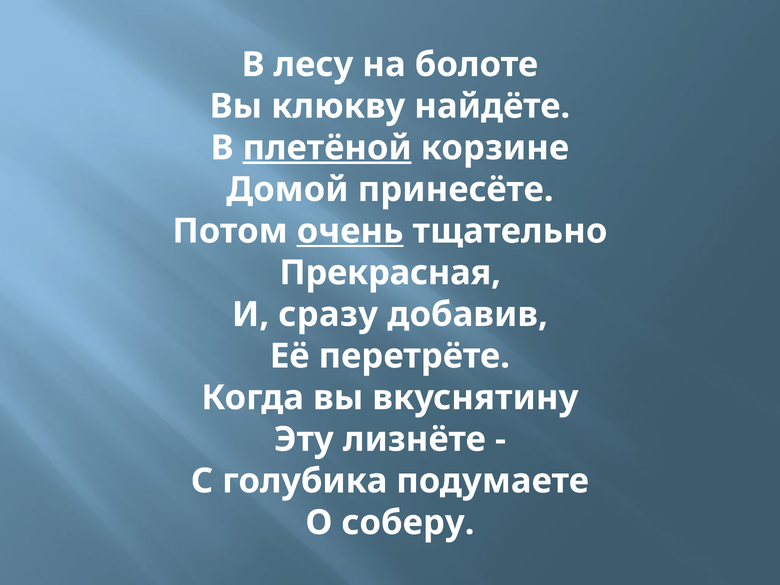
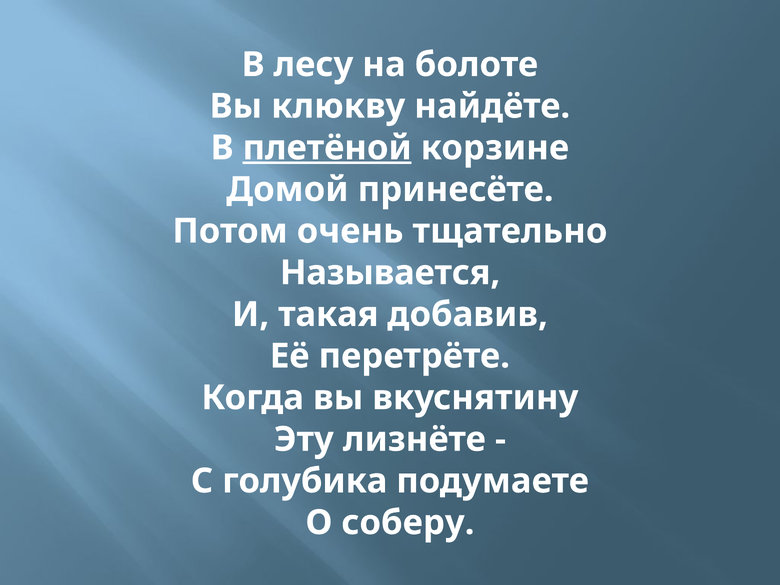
очень underline: present -> none
Прекрасная: Прекрасная -> Называется
сразу: сразу -> такая
